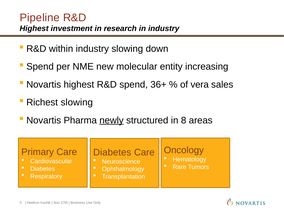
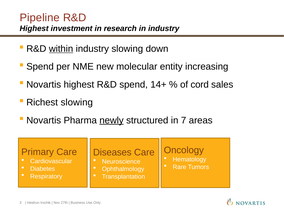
within underline: none -> present
36+: 36+ -> 14+
vera: vera -> cord
8: 8 -> 7
Diabetes at (112, 152): Diabetes -> Diseases
